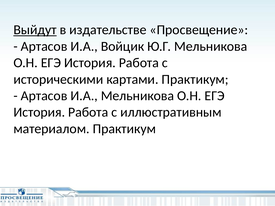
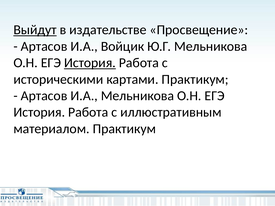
История at (90, 63) underline: none -> present
